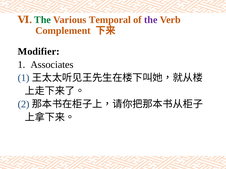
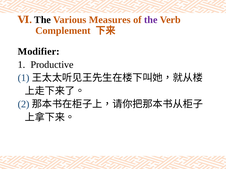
The at (43, 20) colour: green -> black
Temporal: Temporal -> Measures
Associates: Associates -> Productive
